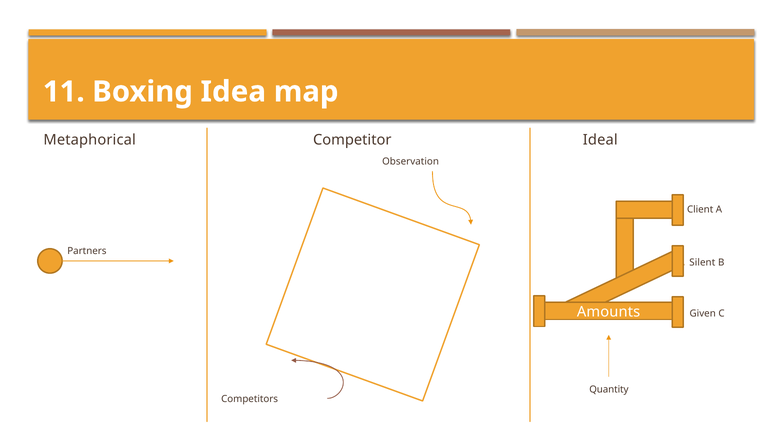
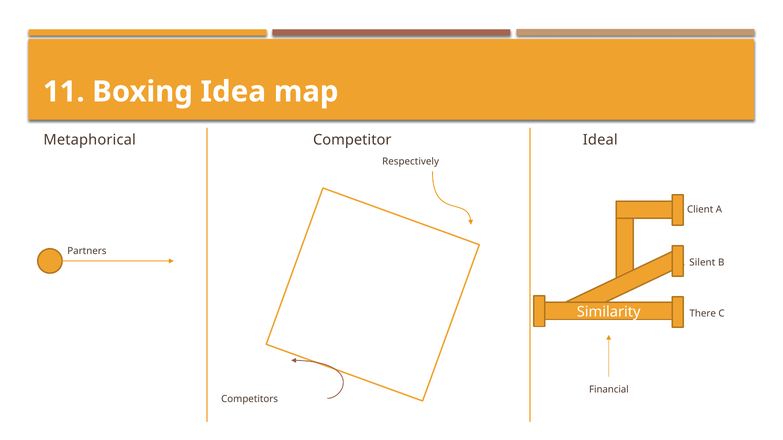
Observation: Observation -> Respectively
Amounts: Amounts -> Similarity
Given: Given -> There
Quantity: Quantity -> Financial
